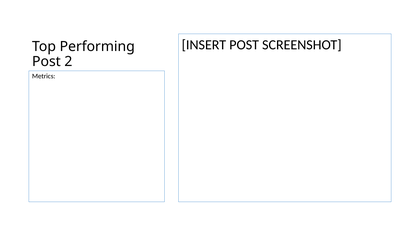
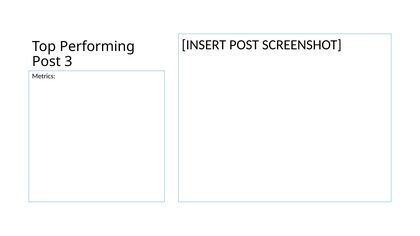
2: 2 -> 3
